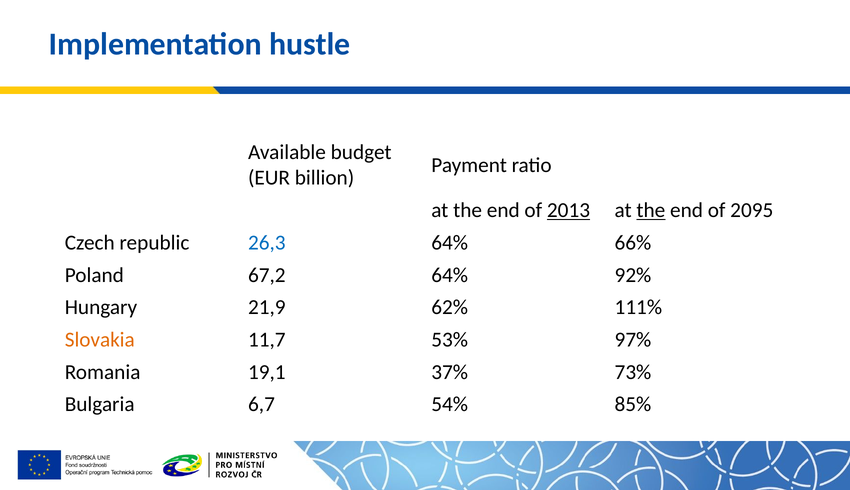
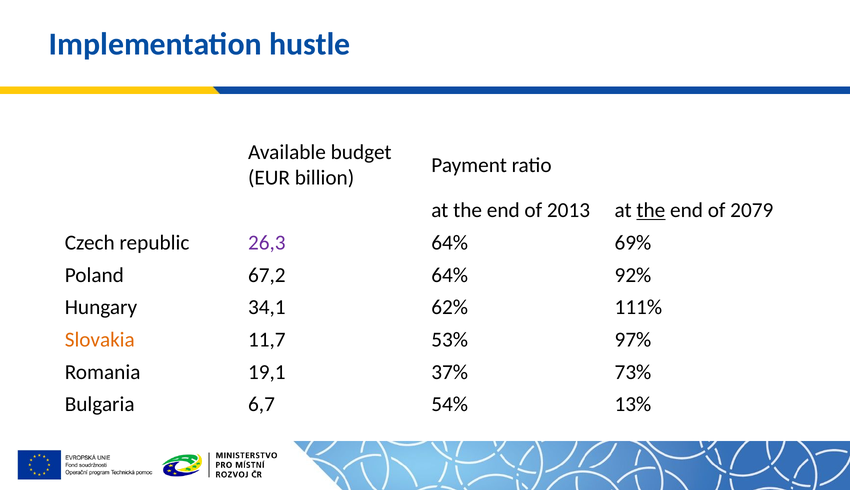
2013 underline: present -> none
2095: 2095 -> 2079
26,3 colour: blue -> purple
66%: 66% -> 69%
21,9: 21,9 -> 34,1
85%: 85% -> 13%
